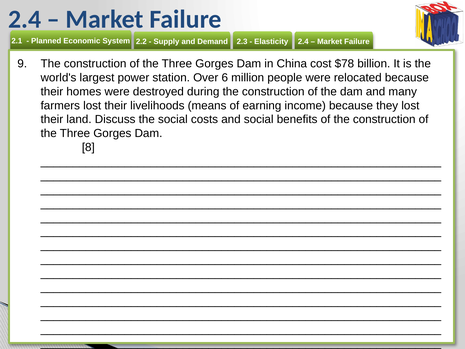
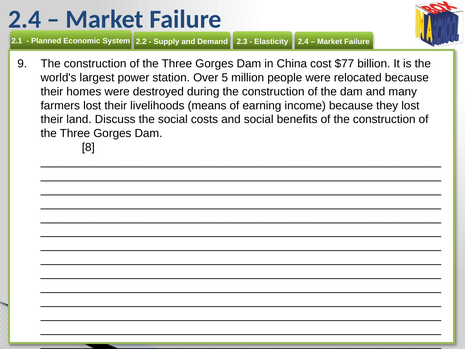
$78: $78 -> $77
6: 6 -> 5
